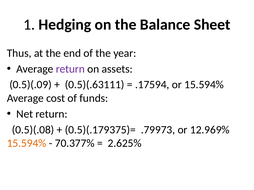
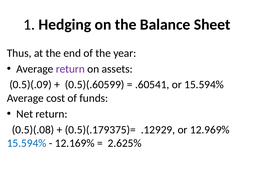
0.5)(.63111: 0.5)(.63111 -> 0.5)(.60599
.17594: .17594 -> .60541
.79973: .79973 -> .12929
15.594% at (27, 144) colour: orange -> blue
70.377%: 70.377% -> 12.169%
